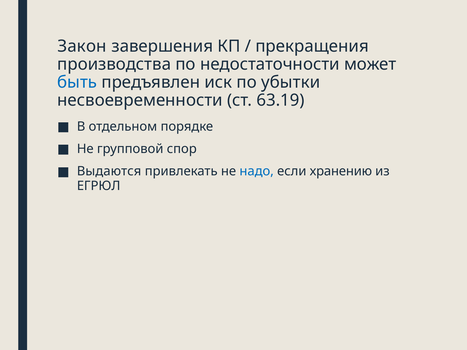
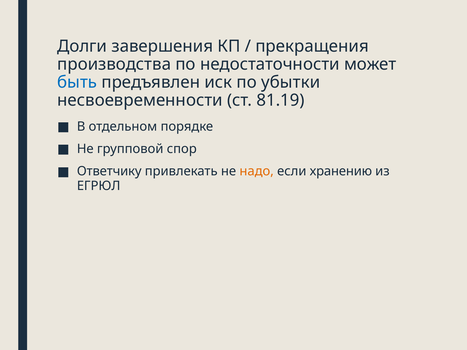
Закон: Закон -> Долги
63.19: 63.19 -> 81.19
Выдаются: Выдаются -> Ответчику
надо colour: blue -> orange
